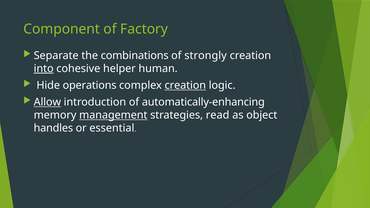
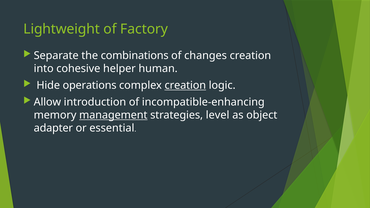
Component: Component -> Lightweight
strongly: strongly -> changes
into underline: present -> none
Allow underline: present -> none
automatically-enhancing: automatically-enhancing -> incompatible-enhancing
read: read -> level
handles: handles -> adapter
